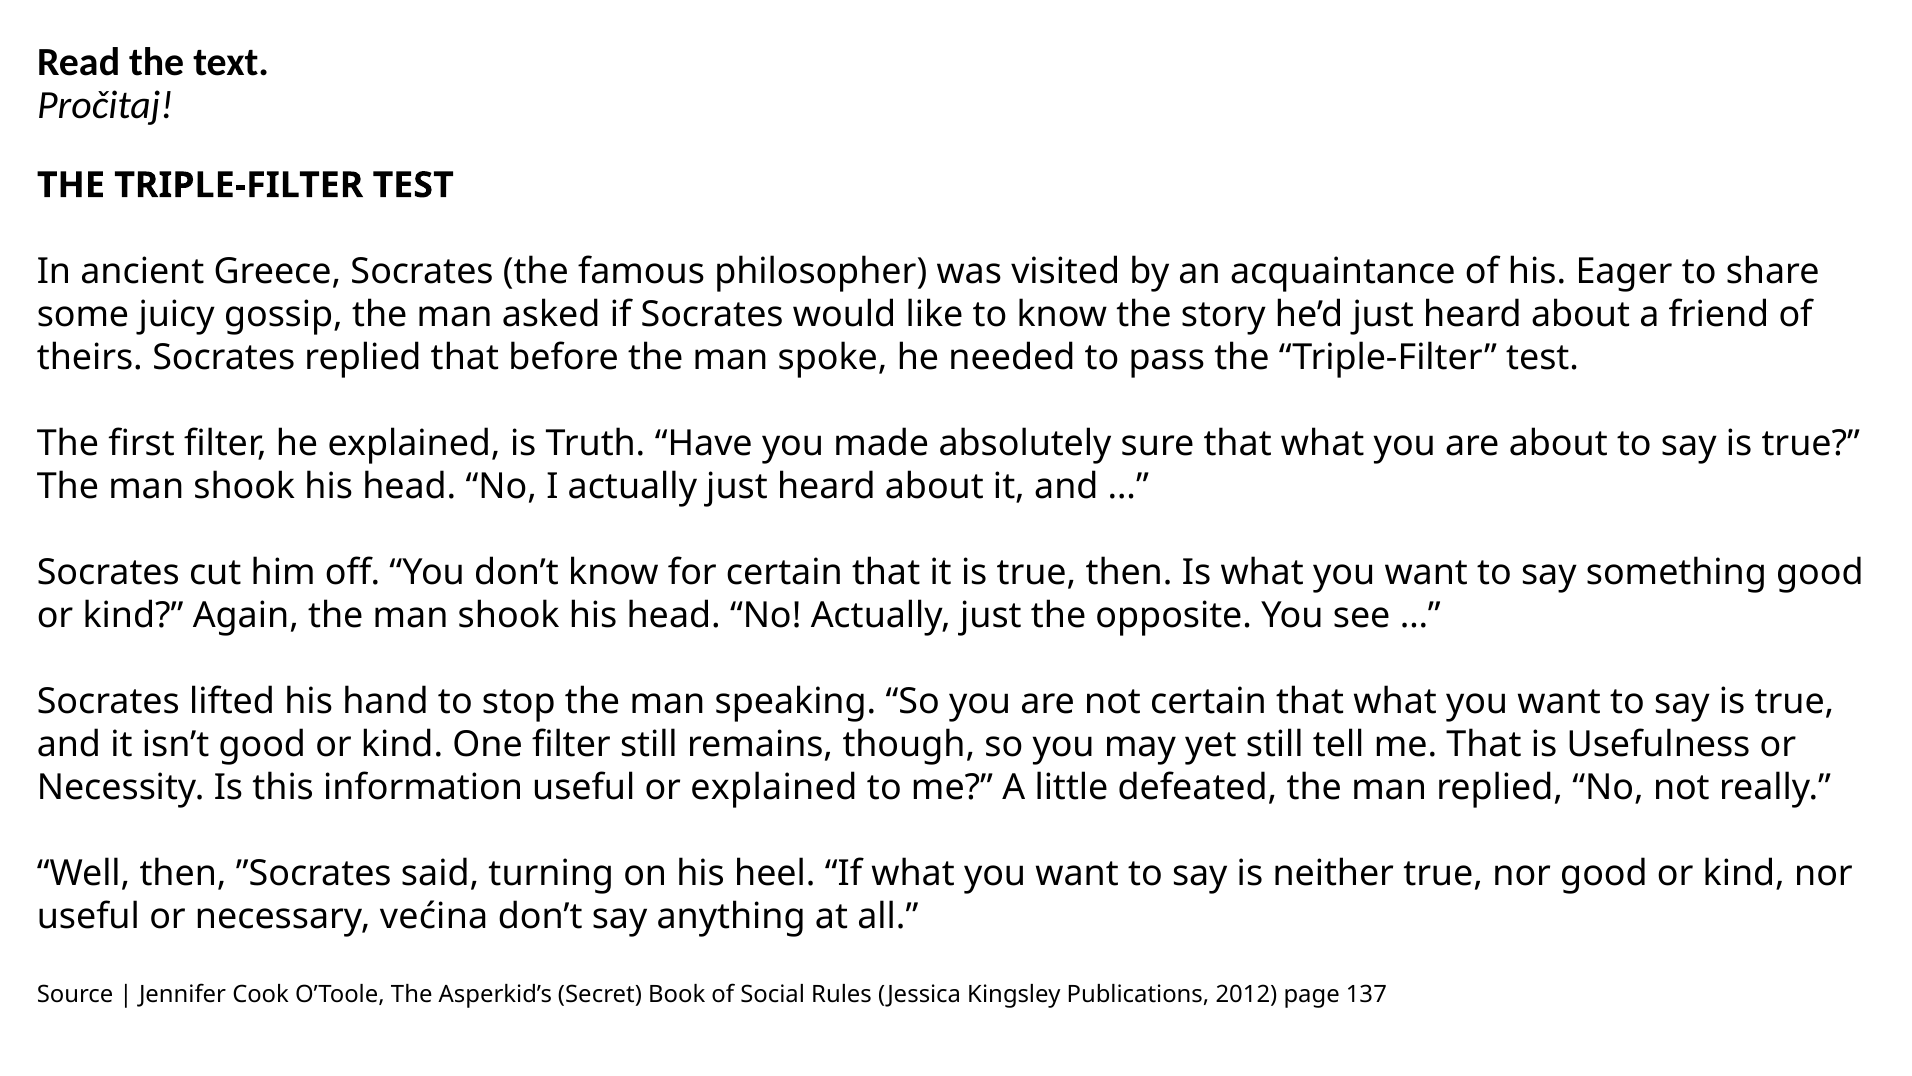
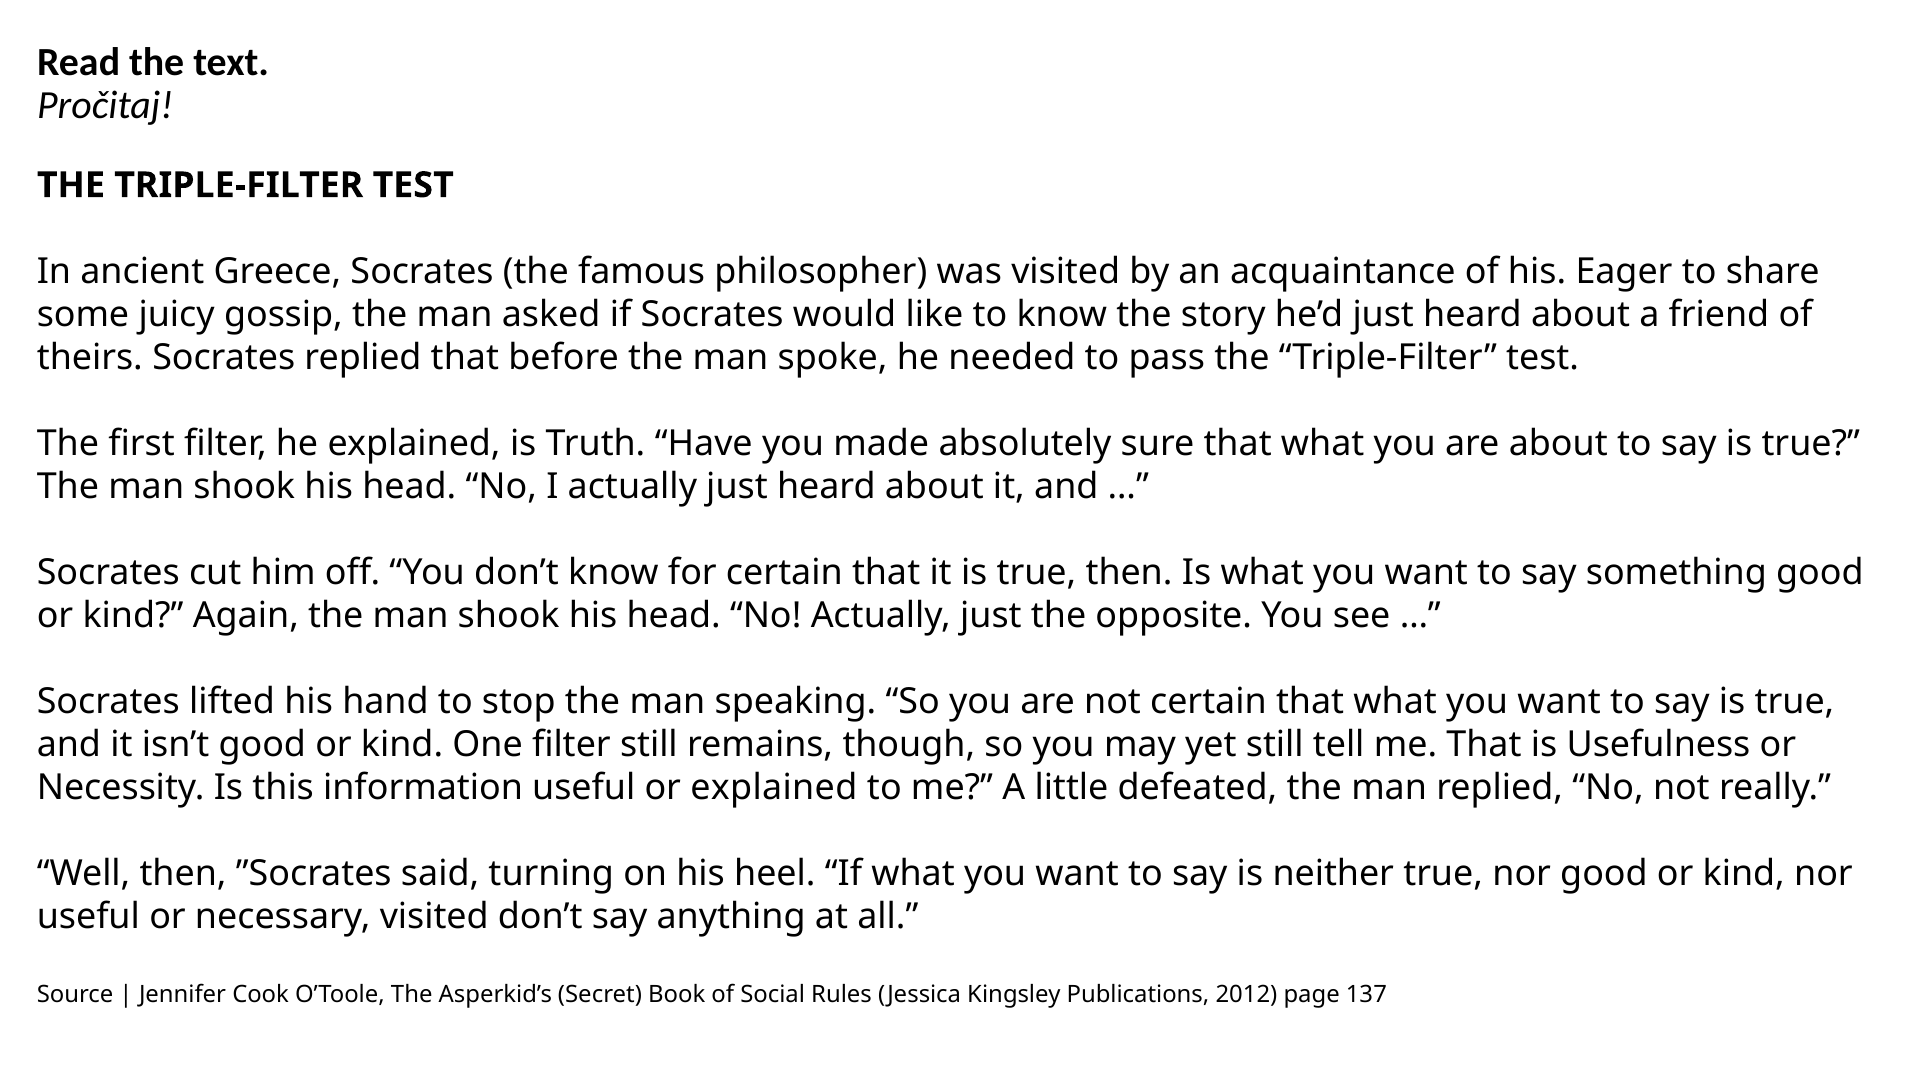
necessary većina: većina -> visited
